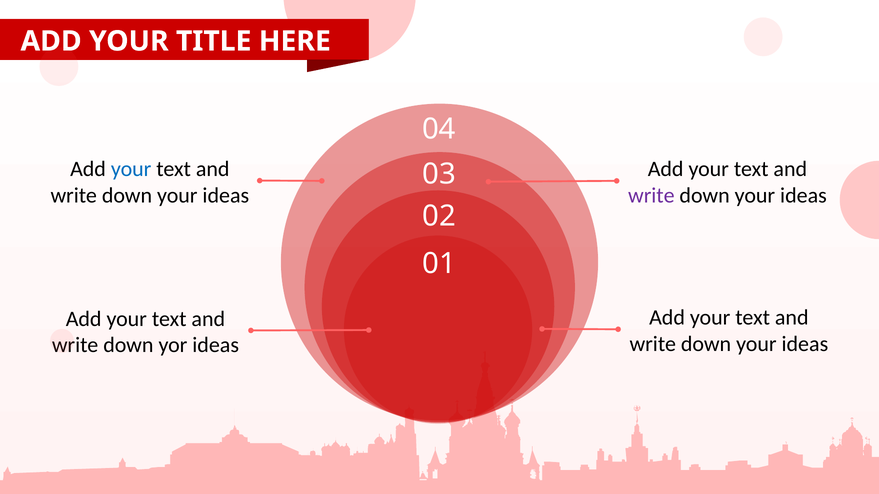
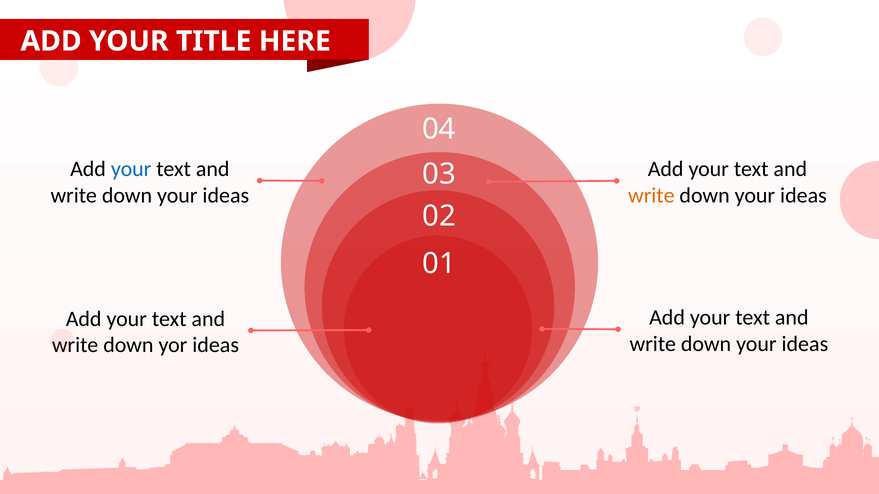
write at (651, 196) colour: purple -> orange
